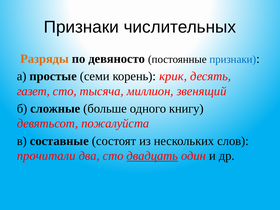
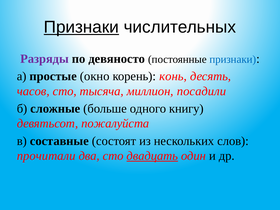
Признаки at (81, 27) underline: none -> present
Разряды colour: orange -> purple
семи: семи -> окно
крик: крик -> конь
газет: газет -> часов
звенящий: звенящий -> посадили
